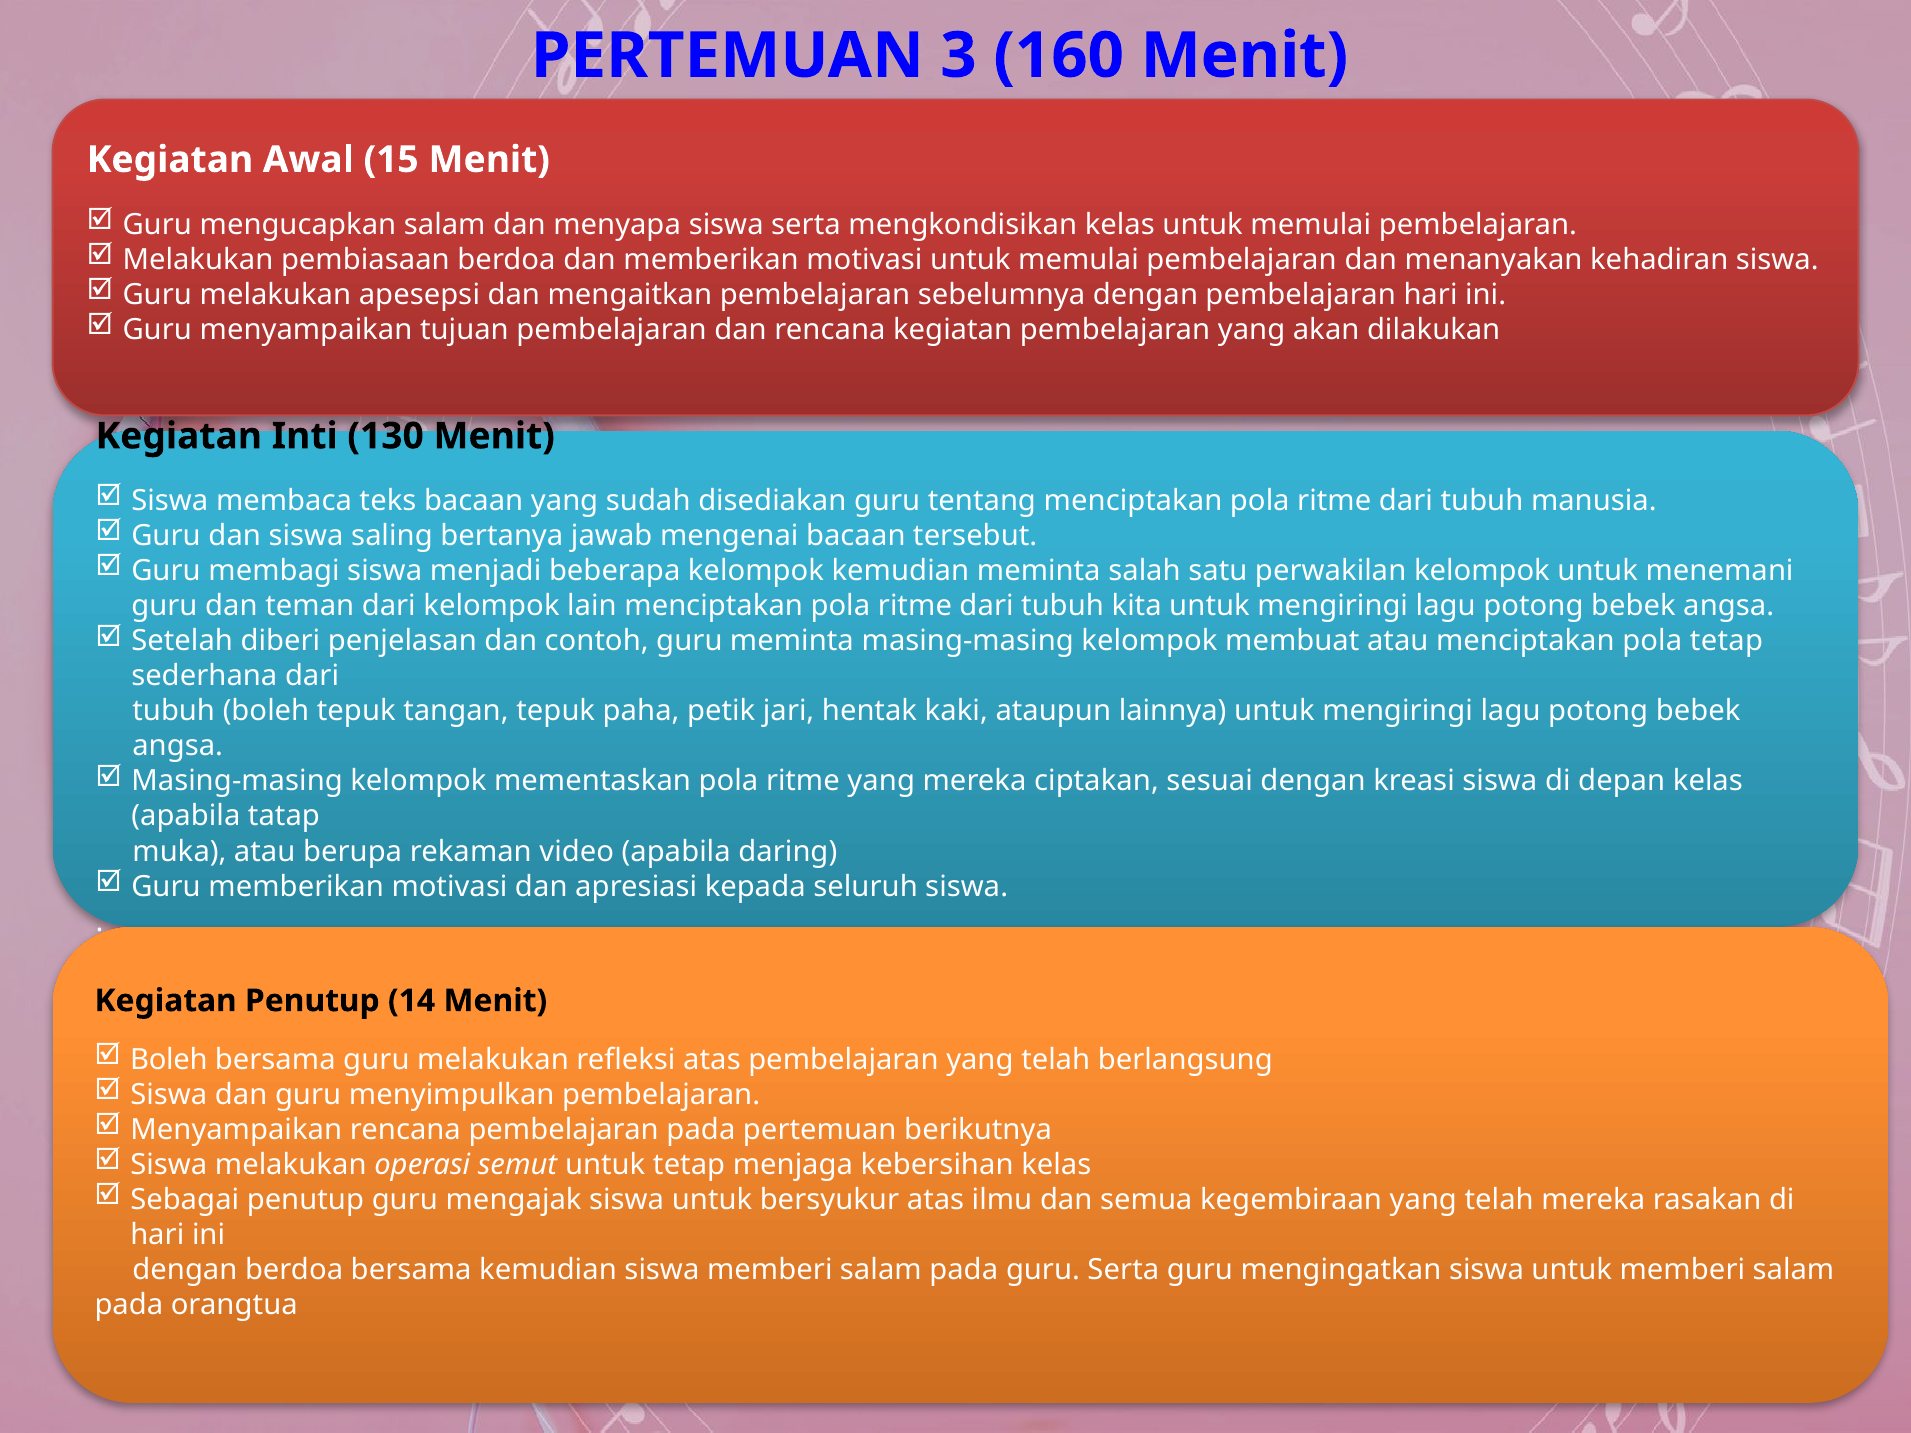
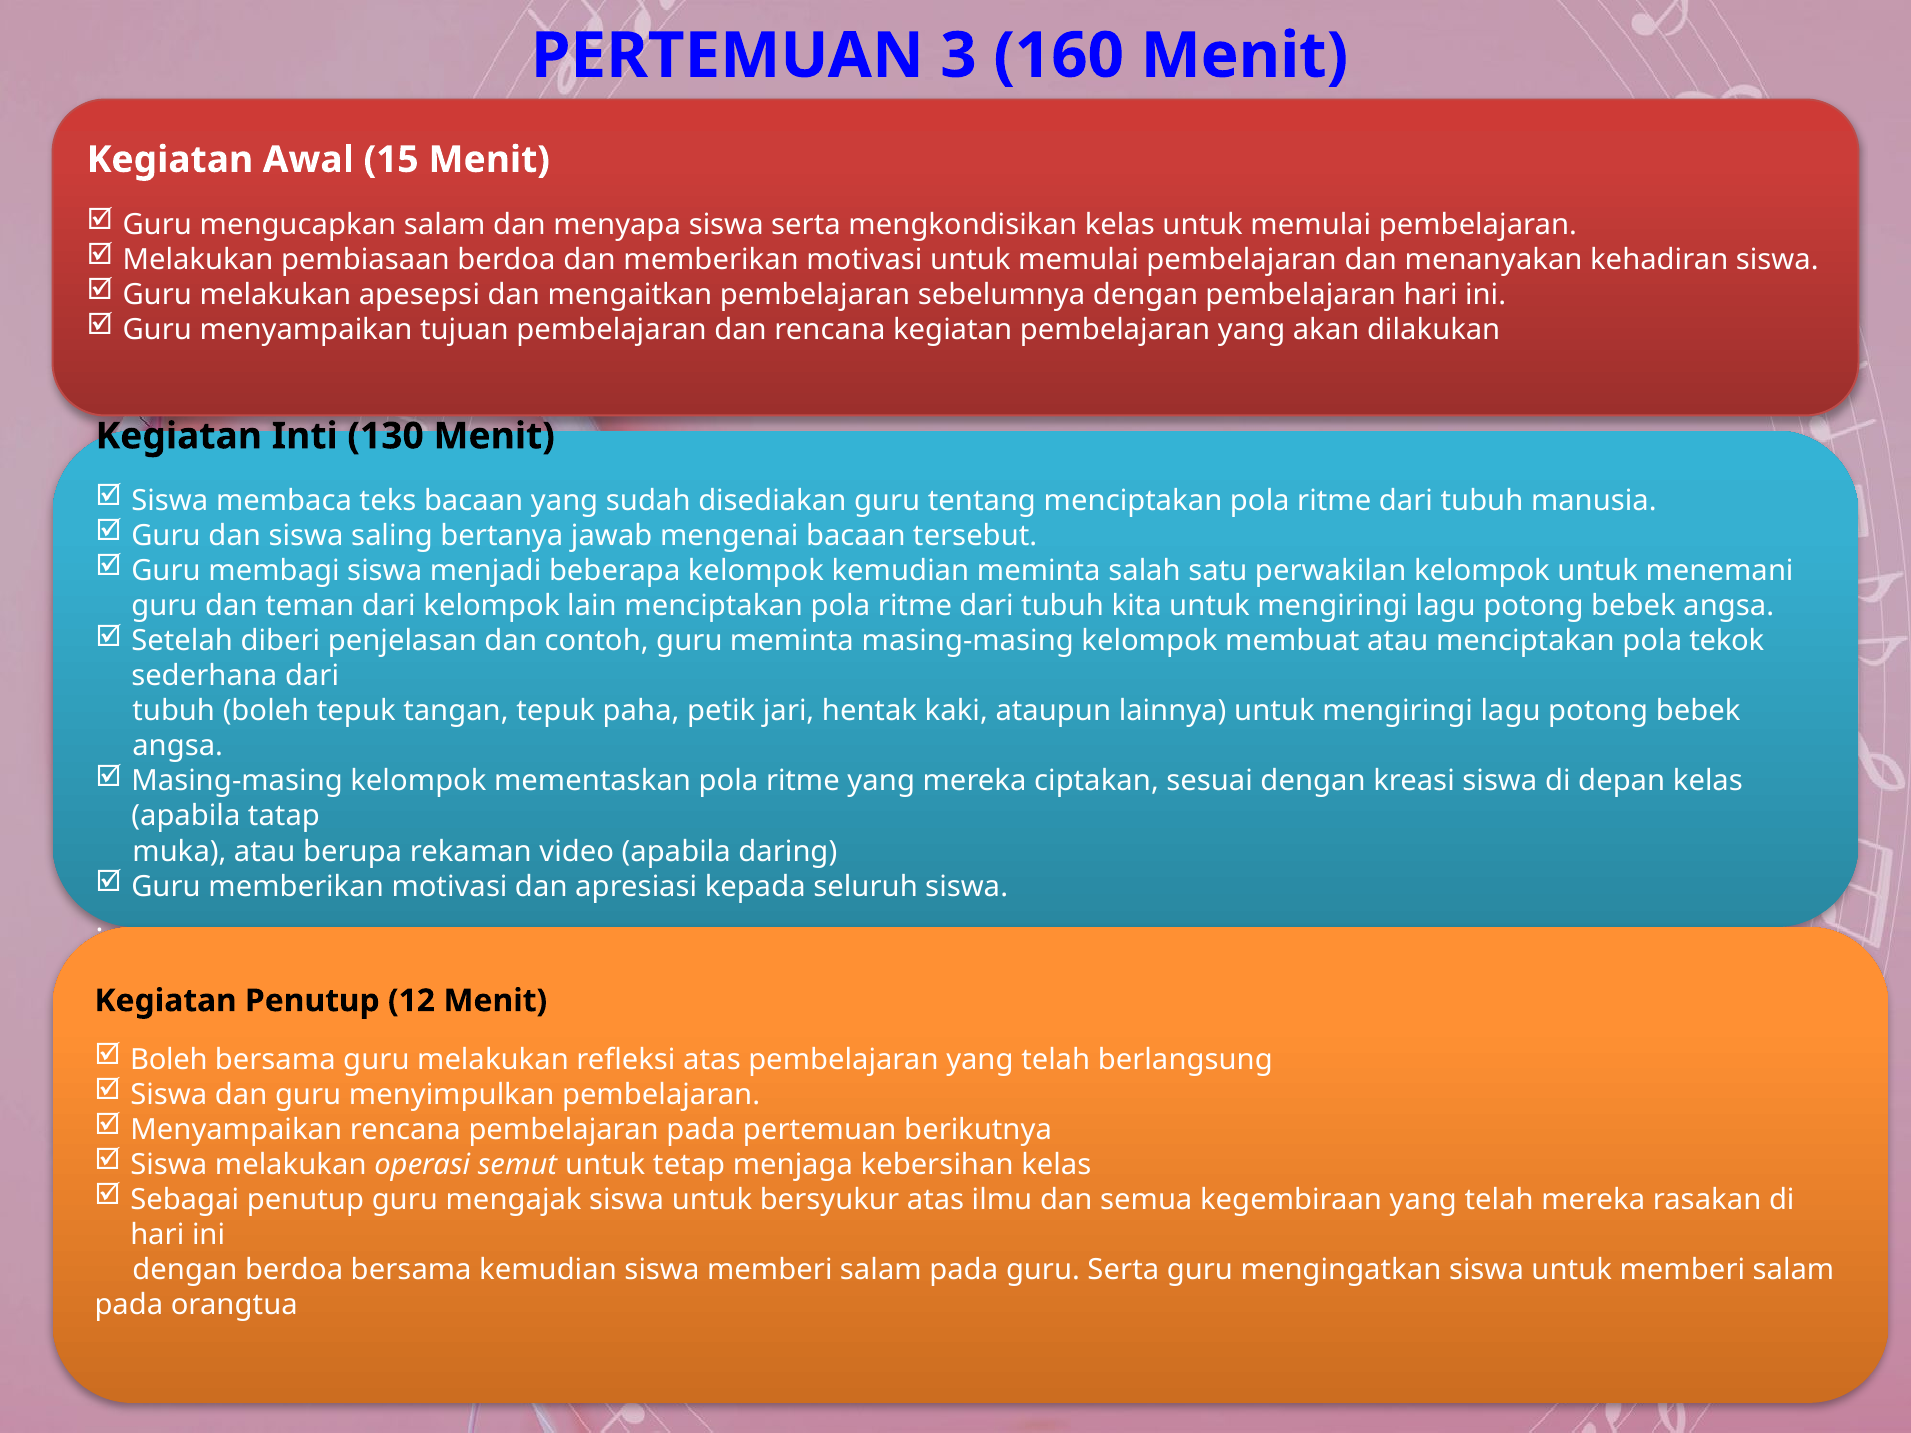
pola tetap: tetap -> tekok
14: 14 -> 12
